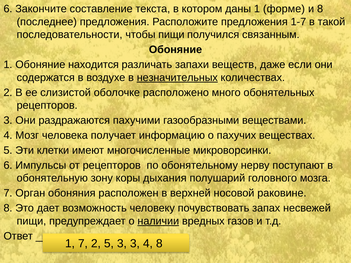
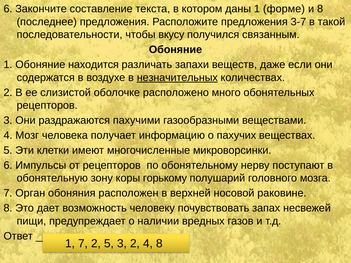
1-7: 1-7 -> 3-7
чтобы пищи: пищи -> вкусу
дыхания: дыхания -> горькому
наличии underline: present -> none
3 3: 3 -> 2
